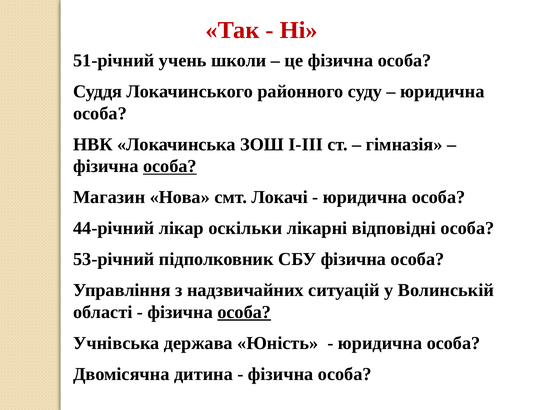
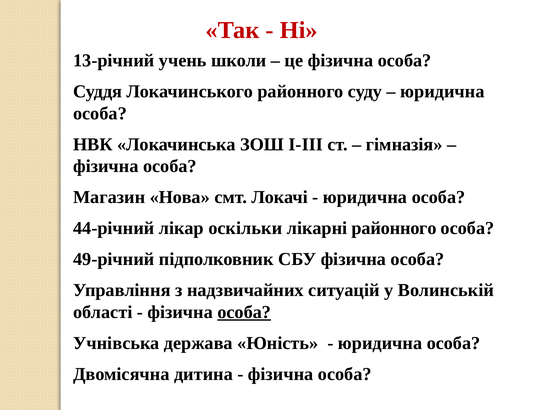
51-річний: 51-річний -> 13-річний
особа at (170, 166) underline: present -> none
лікарні відповідні: відповідні -> районного
53-річний: 53-річний -> 49-річний
